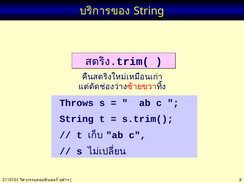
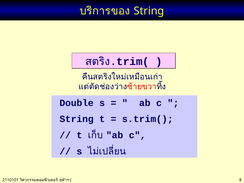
Throws: Throws -> Double
